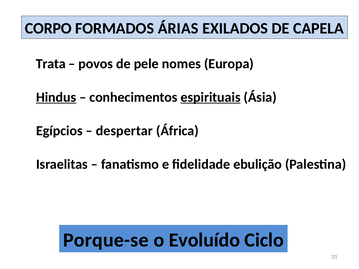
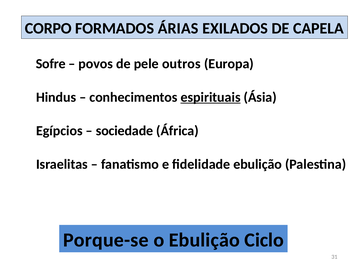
Trata: Trata -> Sofre
nomes: nomes -> outros
Hindus underline: present -> none
despertar: despertar -> sociedade
o Evoluído: Evoluído -> Ebulição
